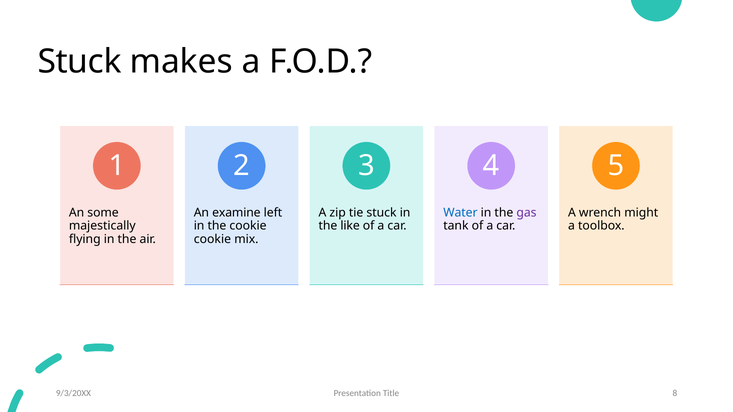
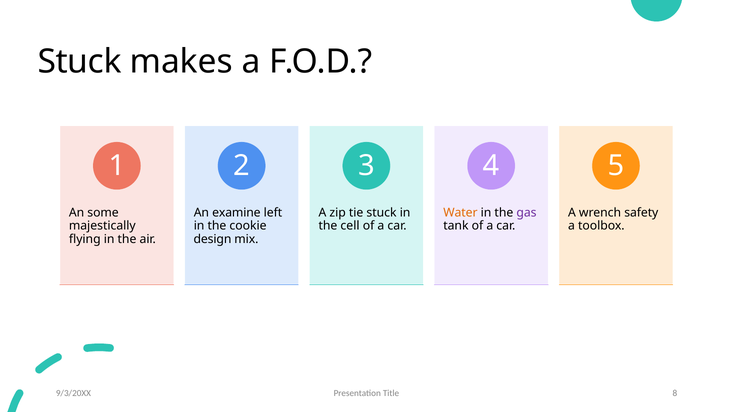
Water colour: blue -> orange
might: might -> safety
like: like -> cell
cookie at (212, 239): cookie -> design
